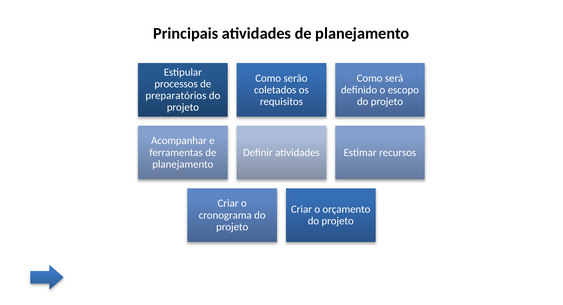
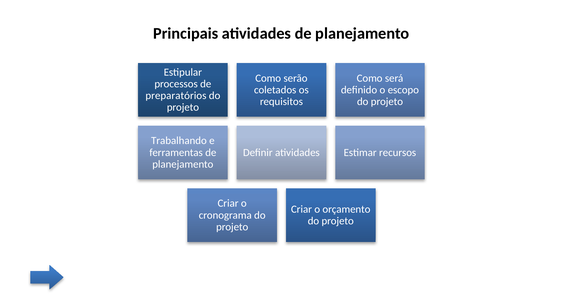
Acompanhar: Acompanhar -> Trabalhando
